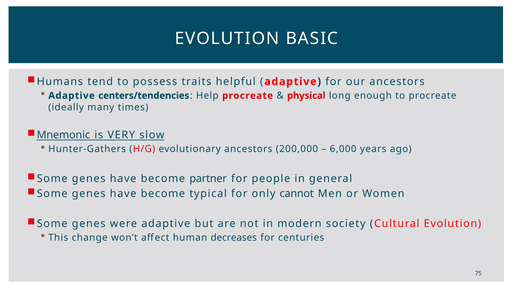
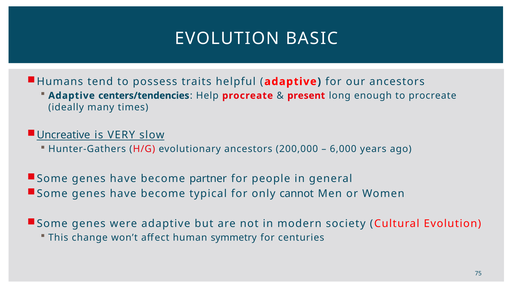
physical: physical -> present
Mnemonic: Mnemonic -> Uncreative
decreases: decreases -> symmetry
